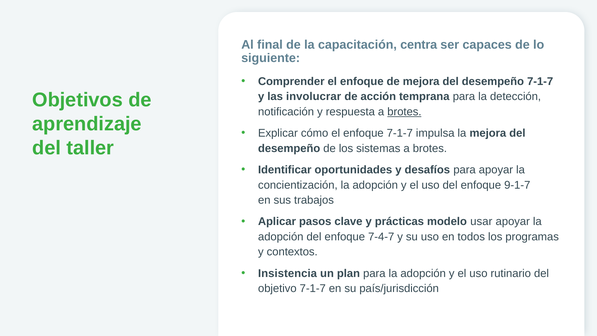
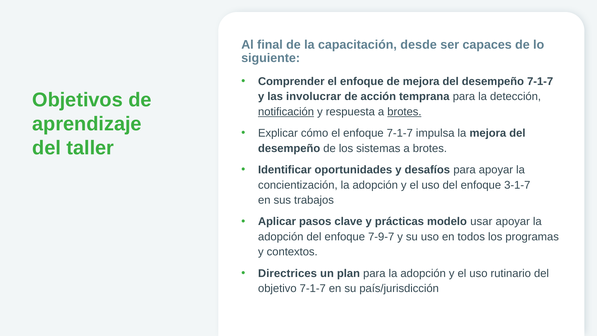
centra: centra -> desde
notificación underline: none -> present
9-1-7: 9-1-7 -> 3-1-7
7-4-7: 7-4-7 -> 7-9-7
Insistencia: Insistencia -> Directrices
